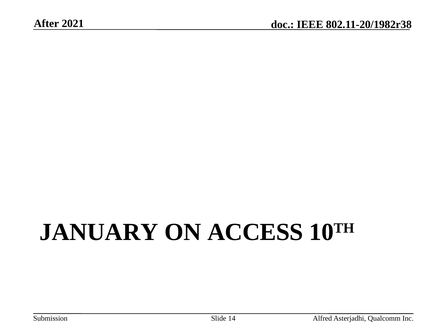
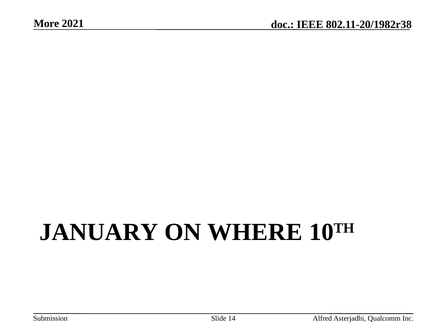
After: After -> More
ACCESS: ACCESS -> WHERE
